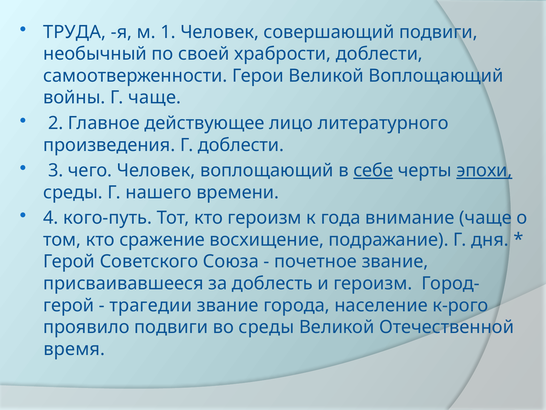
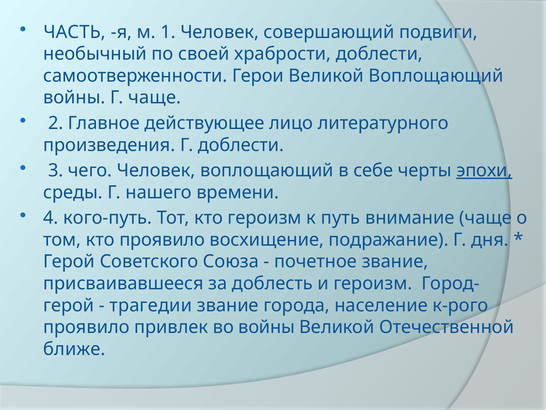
ТРУДА: ТРУДА -> ЧАСТЬ
себе underline: present -> none
года: года -> путь
кто сражение: сражение -> проявило
проявило подвиги: подвиги -> привлек
во среды: среды -> войны
время: время -> ближе
